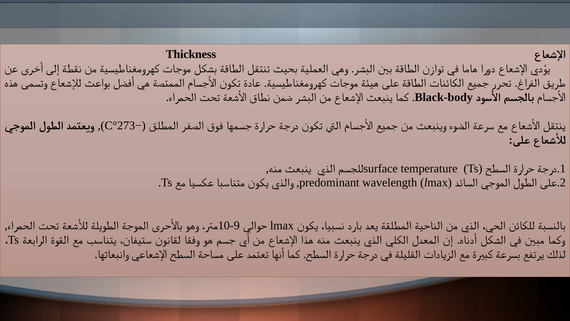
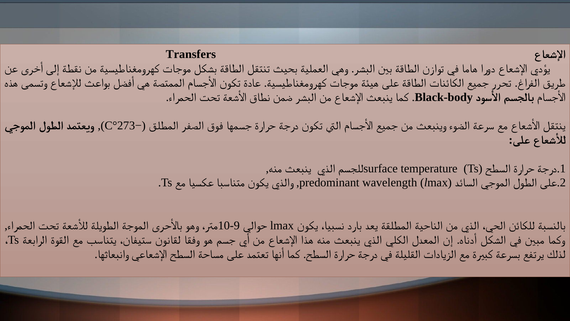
Thickness: Thickness -> Transfers
